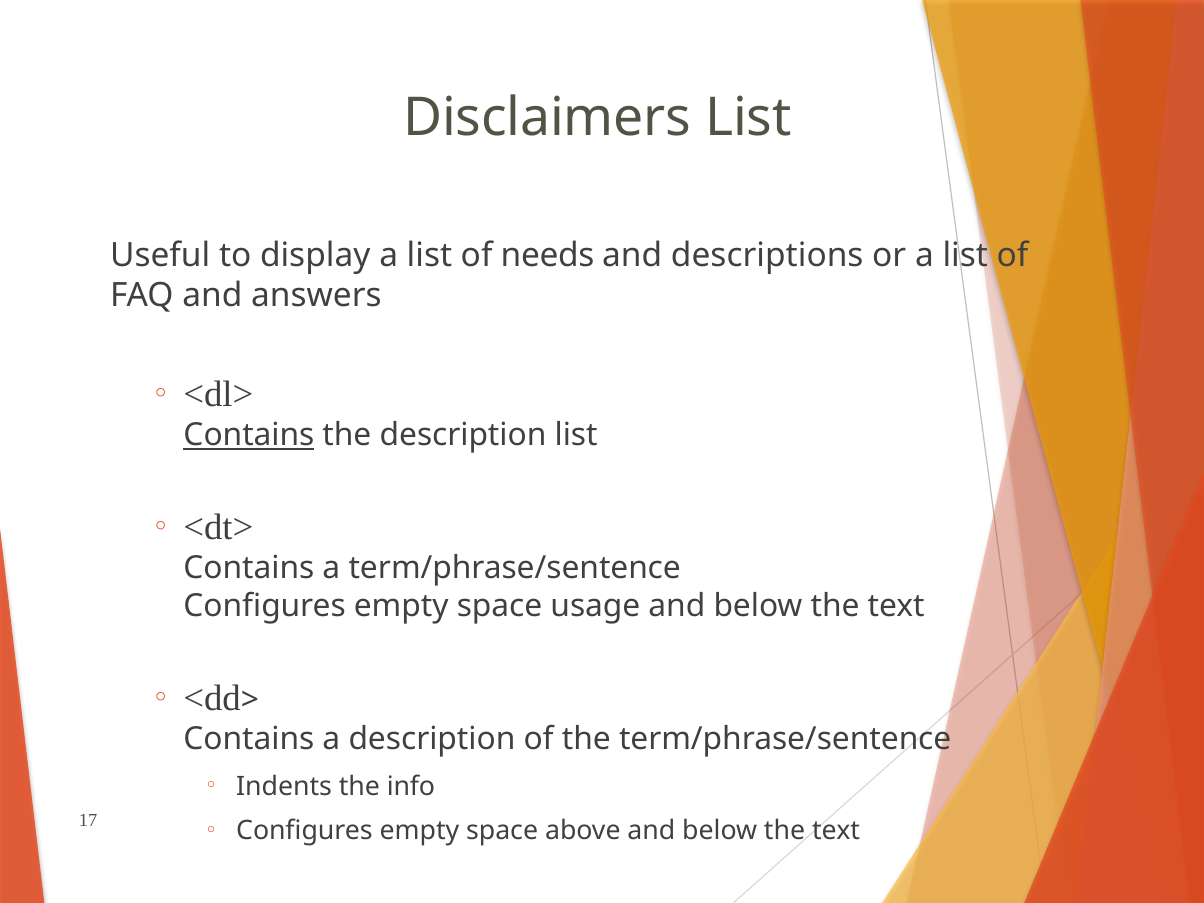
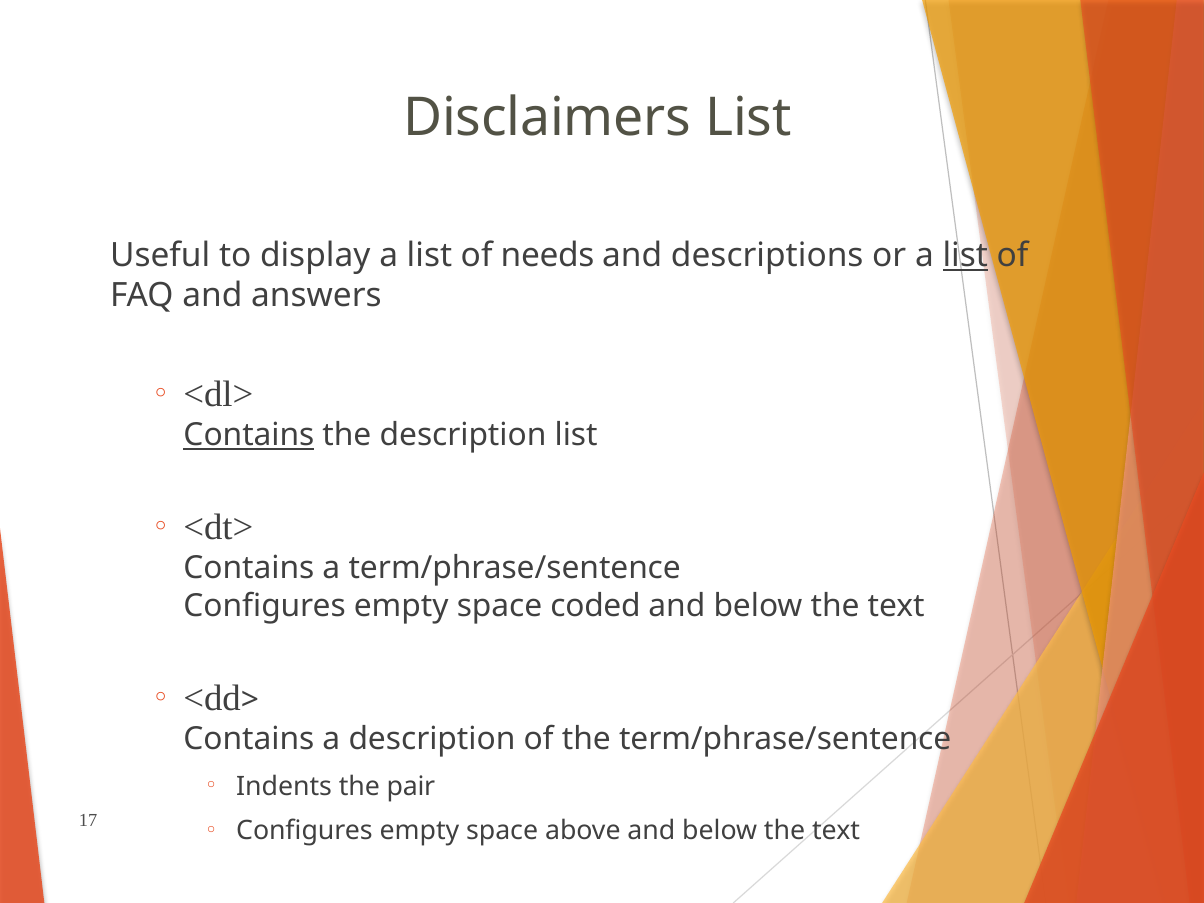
list at (965, 255) underline: none -> present
usage: usage -> coded
info: info -> pair
